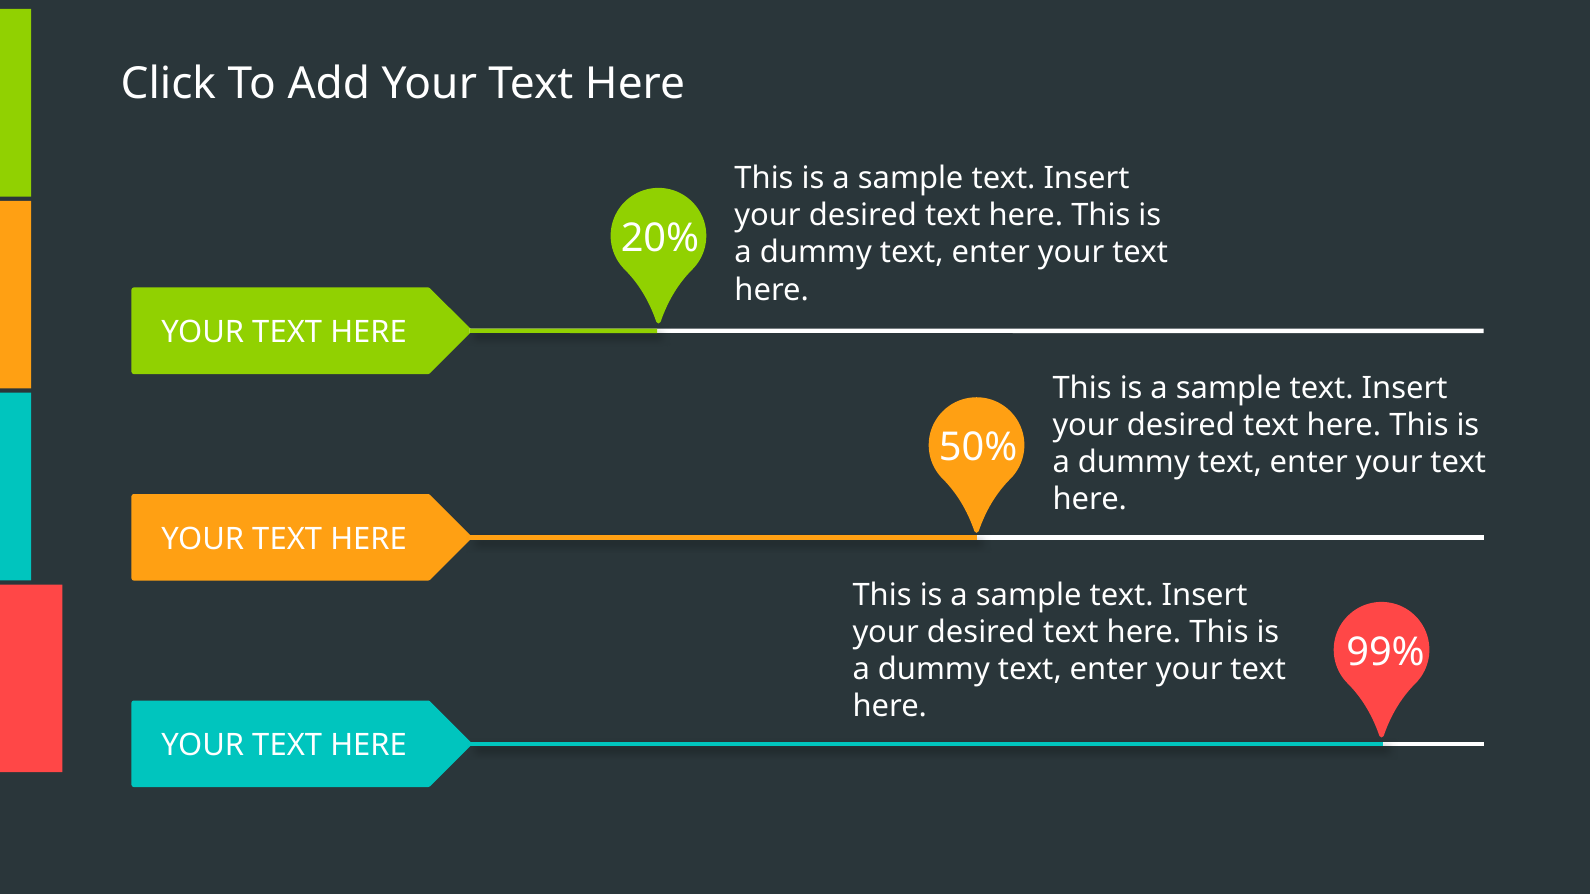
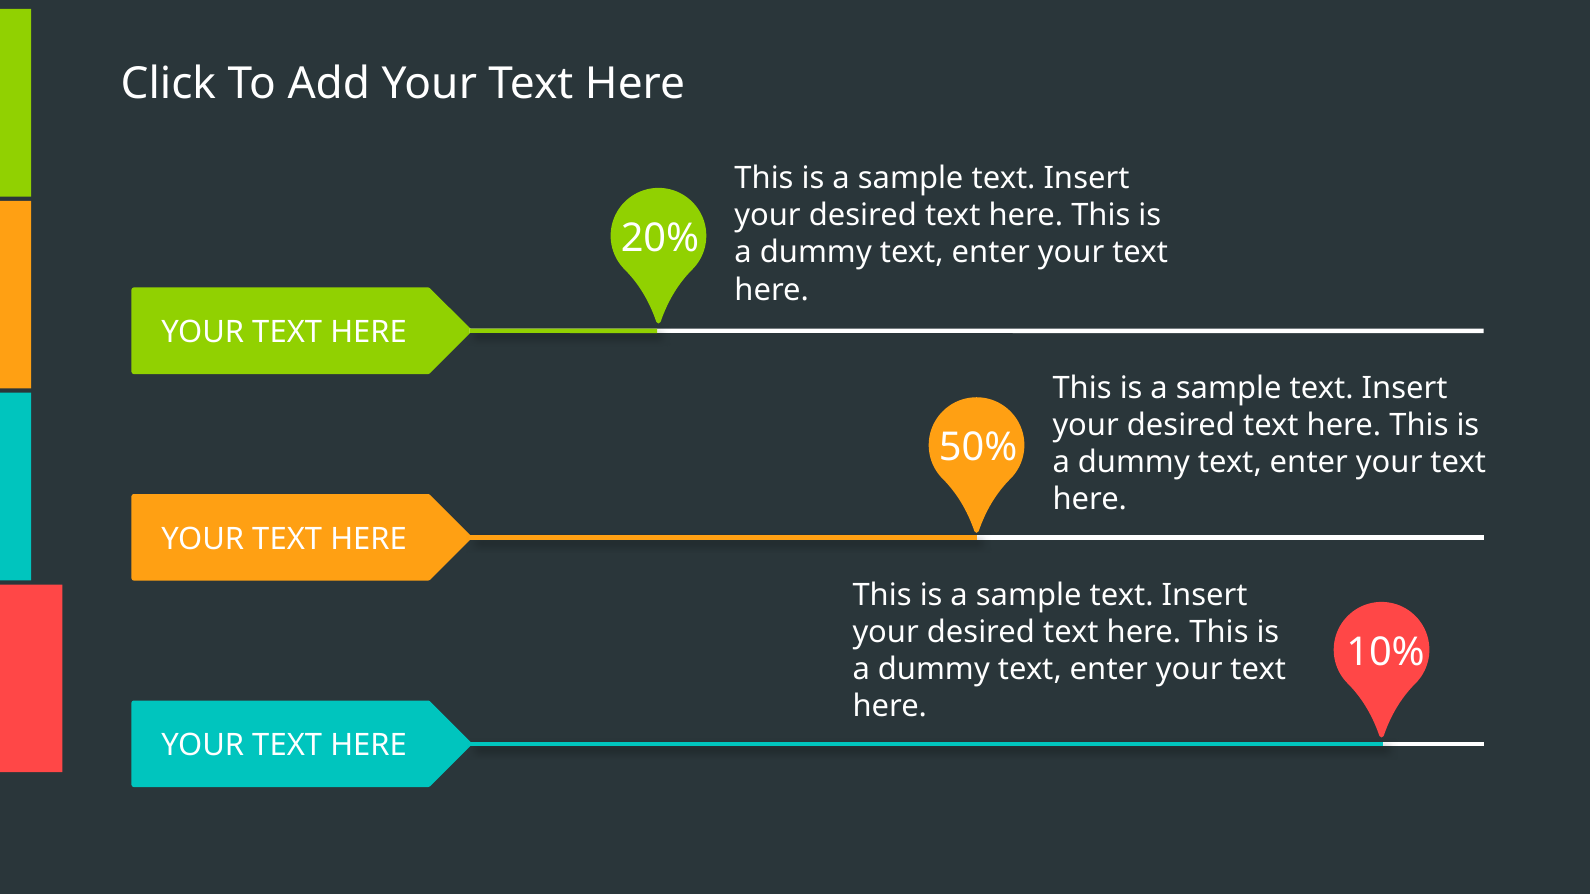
99%: 99% -> 10%
